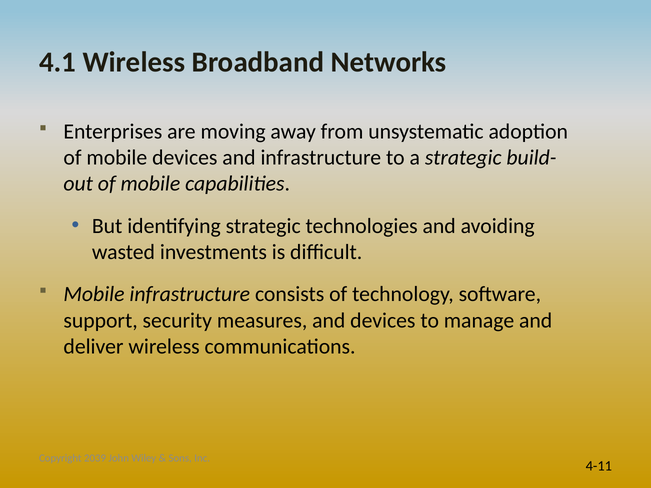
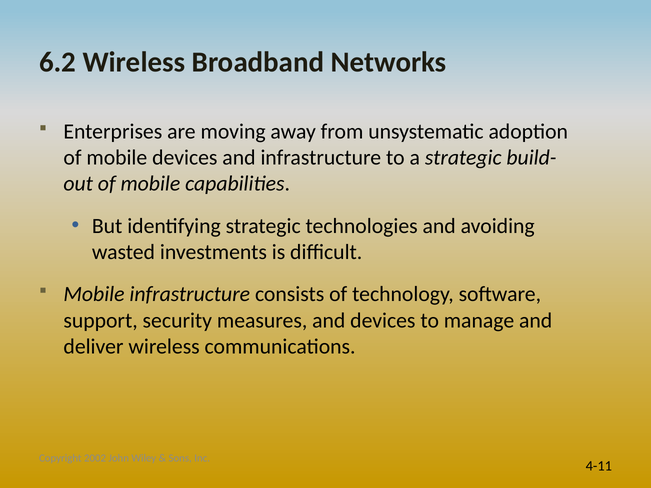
4.1: 4.1 -> 6.2
2039: 2039 -> 2002
